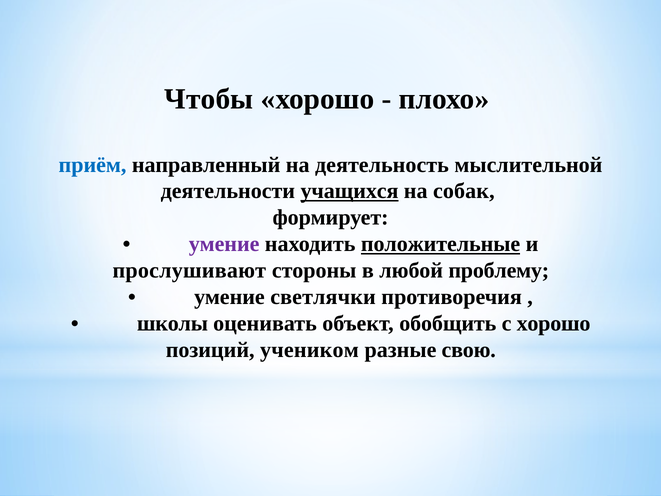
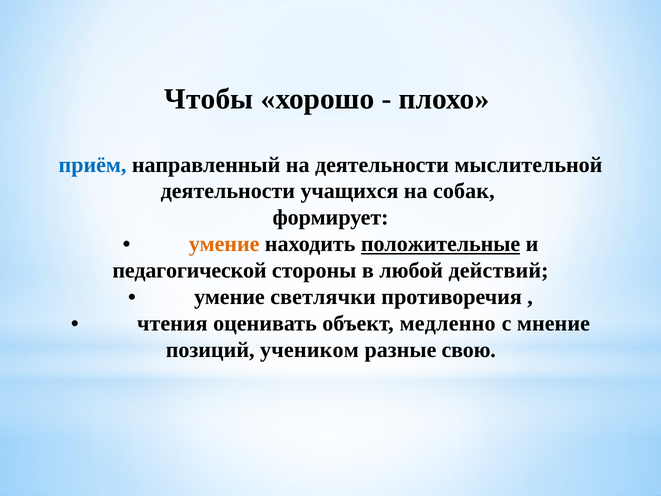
на деятельность: деятельность -> деятельности
учащихся underline: present -> none
умение at (224, 244) colour: purple -> orange
прослушивают: прослушивают -> педагогической
проблему: проблему -> действий
школы: школы -> чтения
обобщить: обобщить -> медленно
с хорошо: хорошо -> мнение
